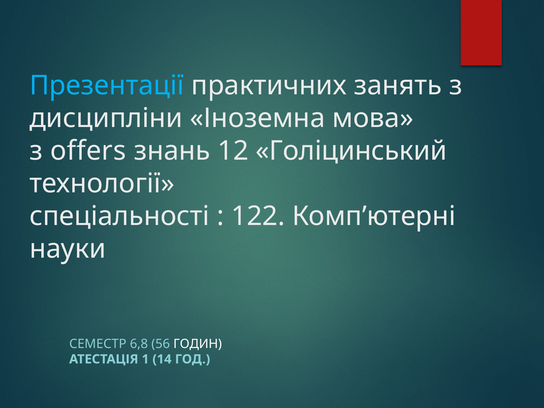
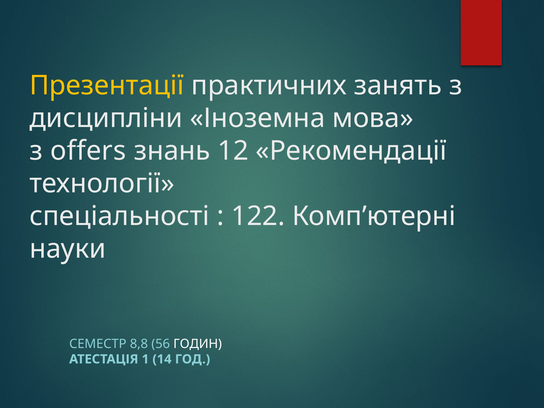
Презентації colour: light blue -> yellow
Голіцинський: Голіцинський -> Рекомендації
6,8: 6,8 -> 8,8
